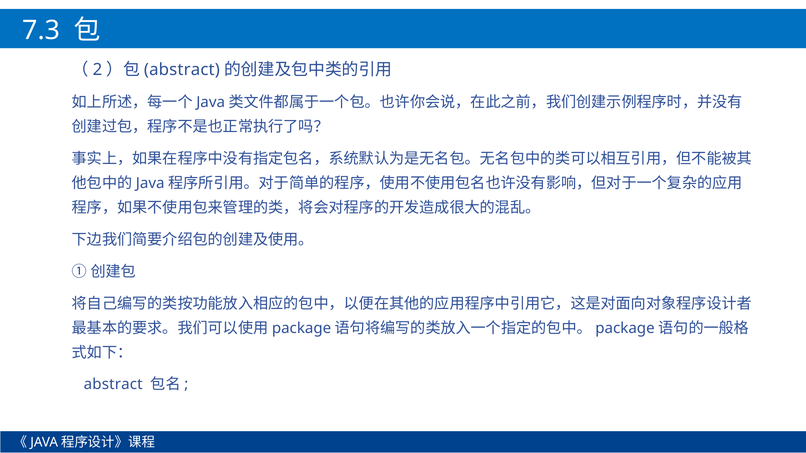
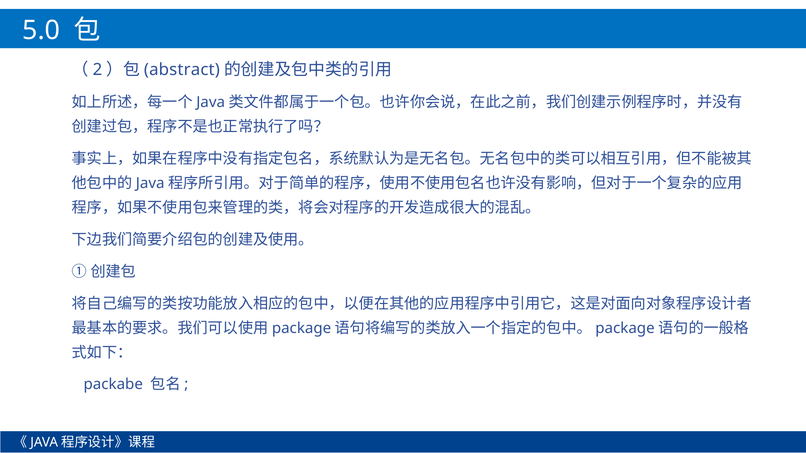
7.3: 7.3 -> 5.0
abstract at (113, 385): abstract -> packabe
